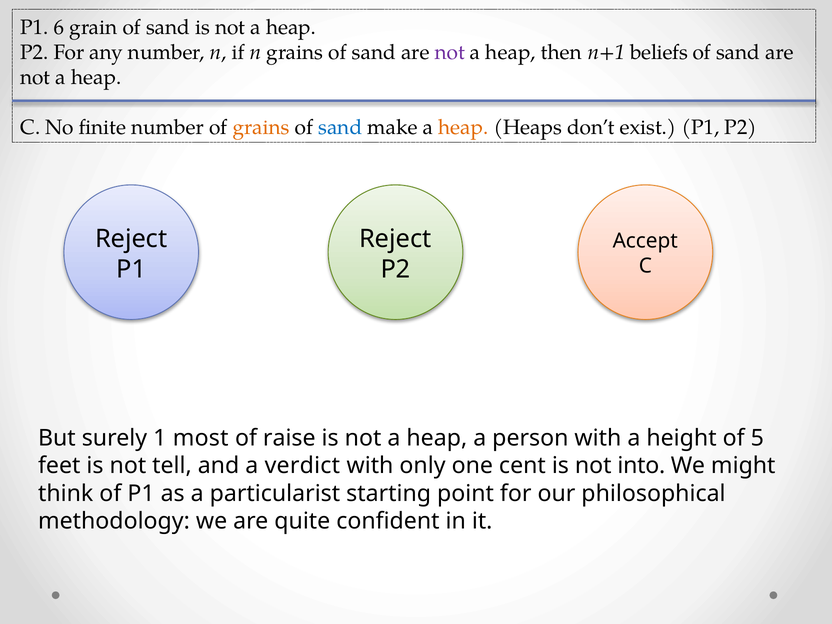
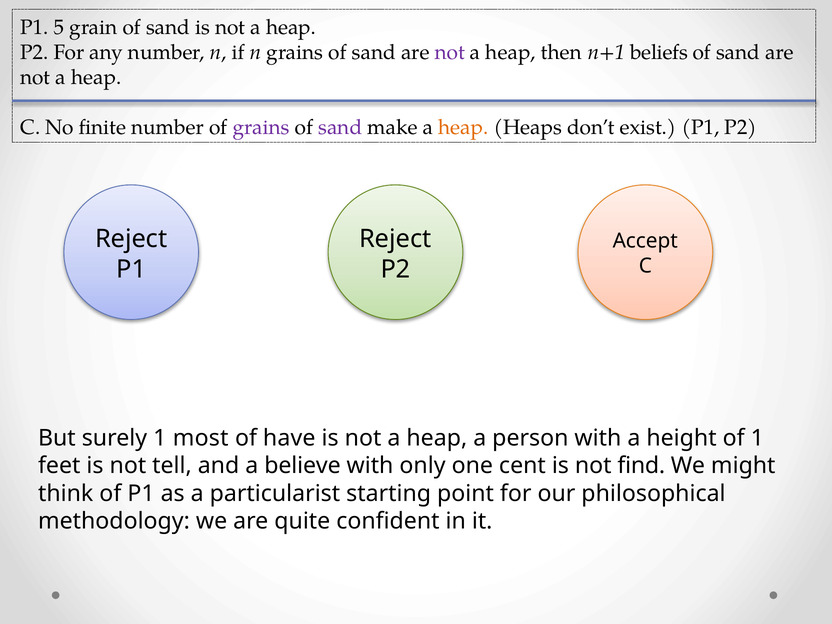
6: 6 -> 5
grains at (261, 127) colour: orange -> purple
sand at (340, 127) colour: blue -> purple
raise: raise -> have
of 5: 5 -> 1
verdict: verdict -> believe
into: into -> find
